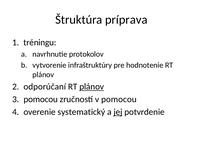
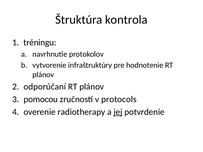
príprava: príprava -> kontrola
plánov at (92, 87) underline: present -> none
v pomocou: pomocou -> protocols
systematický: systematický -> radiotherapy
